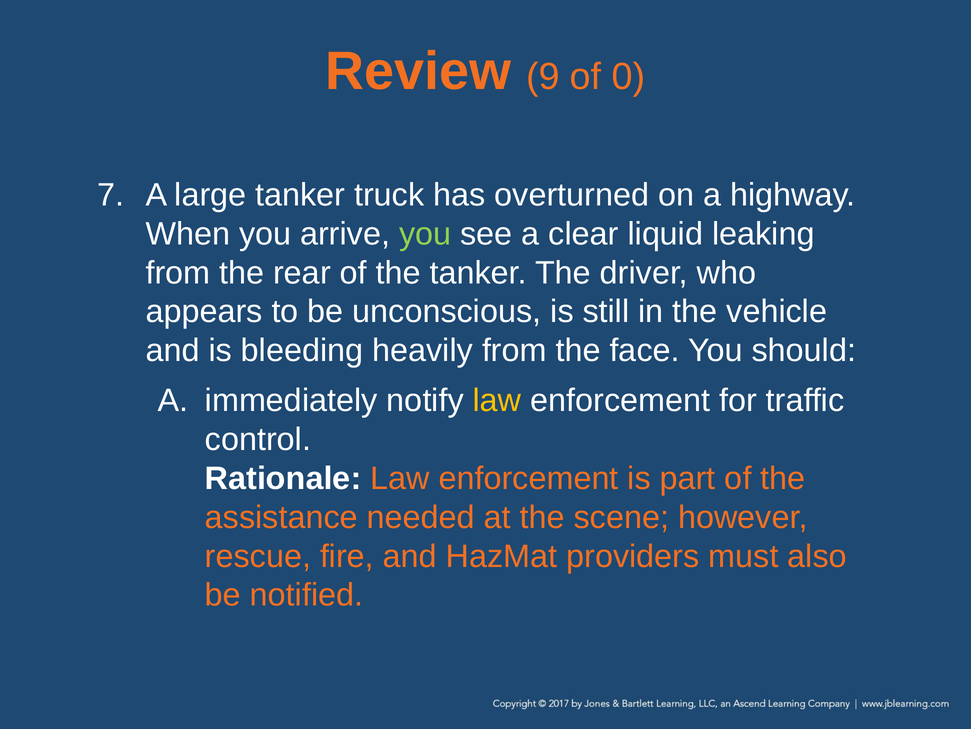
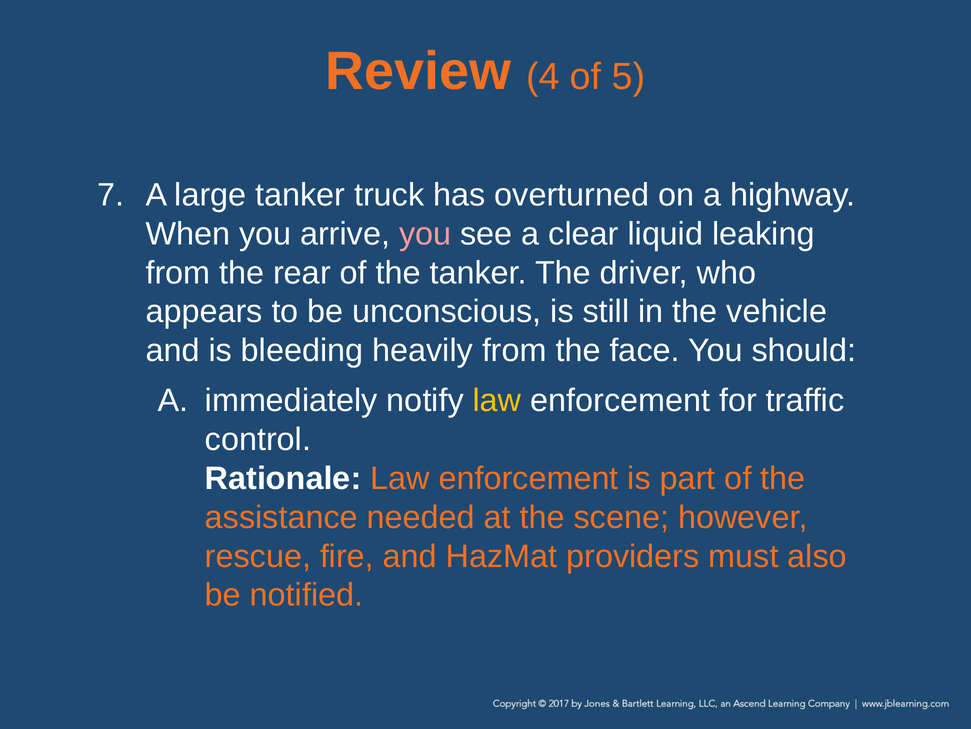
9: 9 -> 4
0: 0 -> 5
you at (425, 234) colour: light green -> pink
